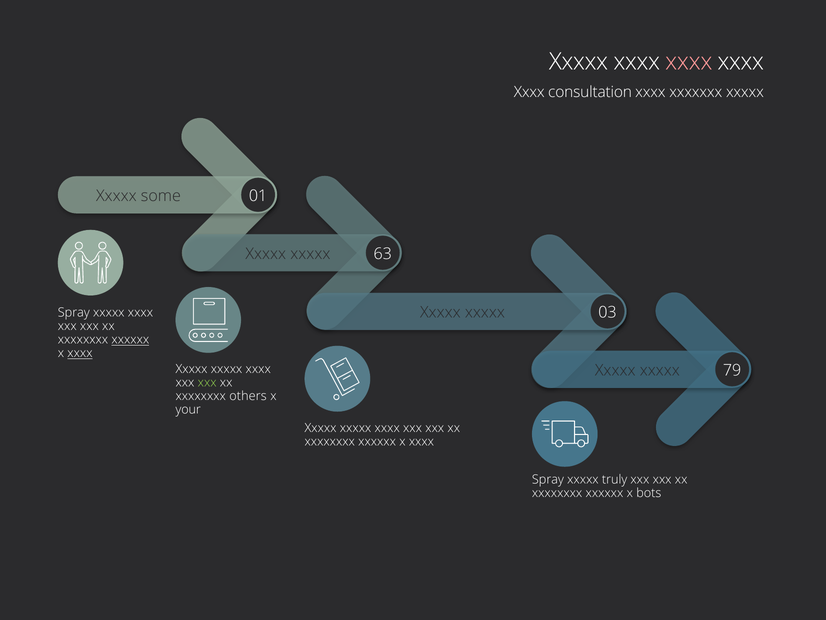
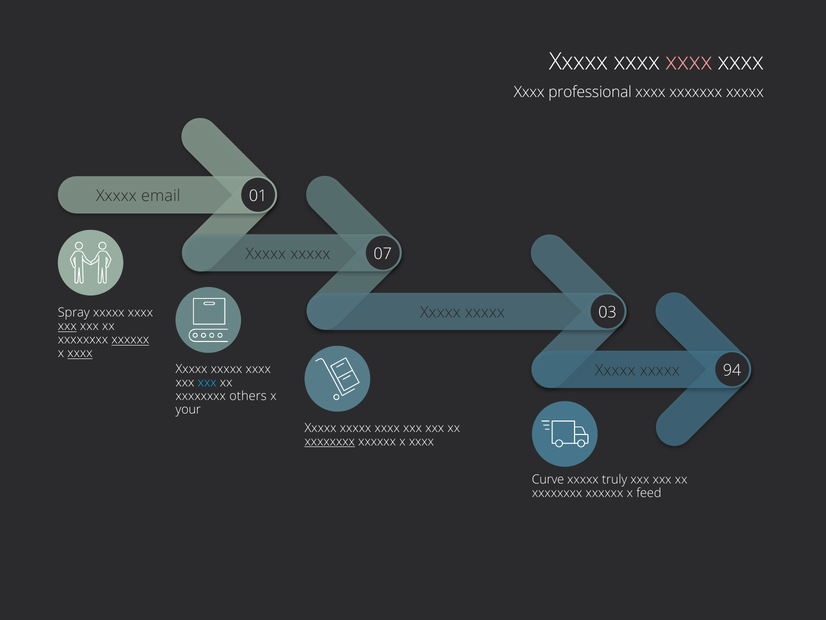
consultation: consultation -> professional
some: some -> email
63: 63 -> 07
xxx at (67, 326) underline: none -> present
79: 79 -> 94
xxx at (207, 382) colour: light green -> light blue
xxxxxxxx at (330, 441) underline: none -> present
Spray at (548, 479): Spray -> Curve
bots: bots -> feed
